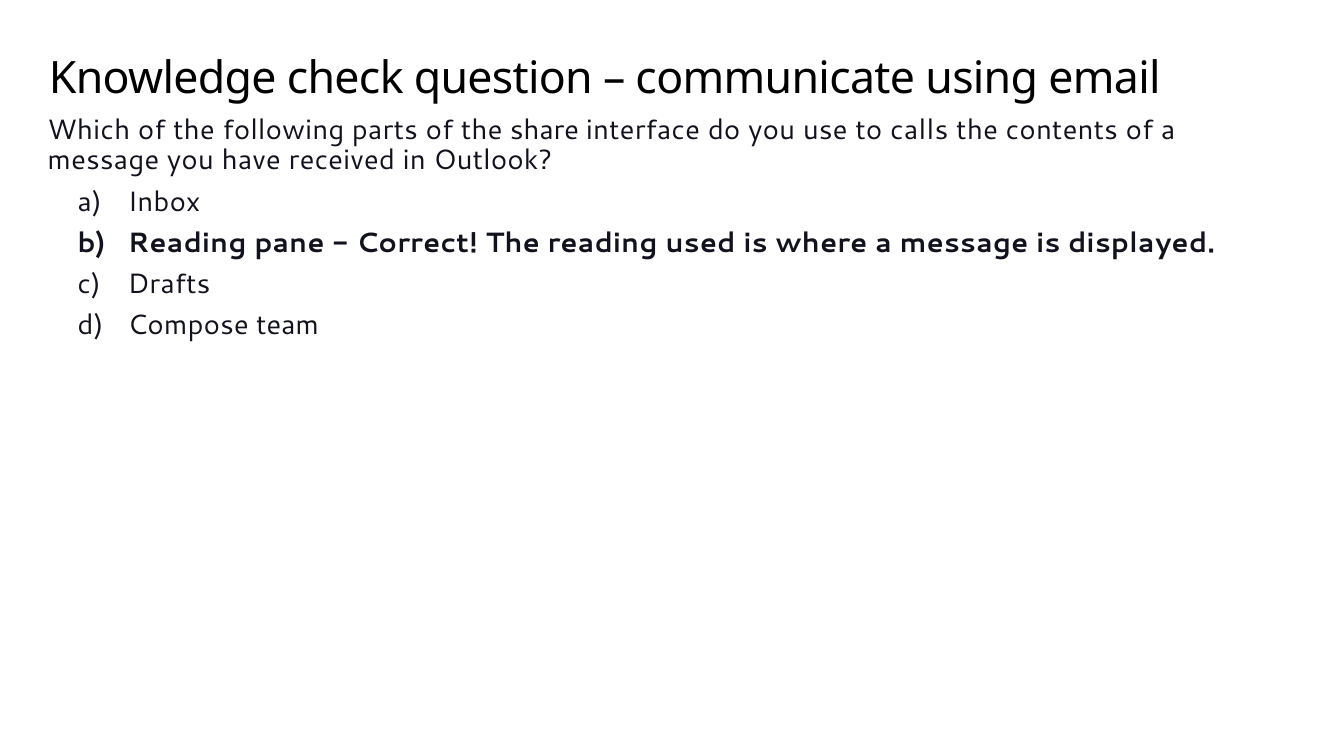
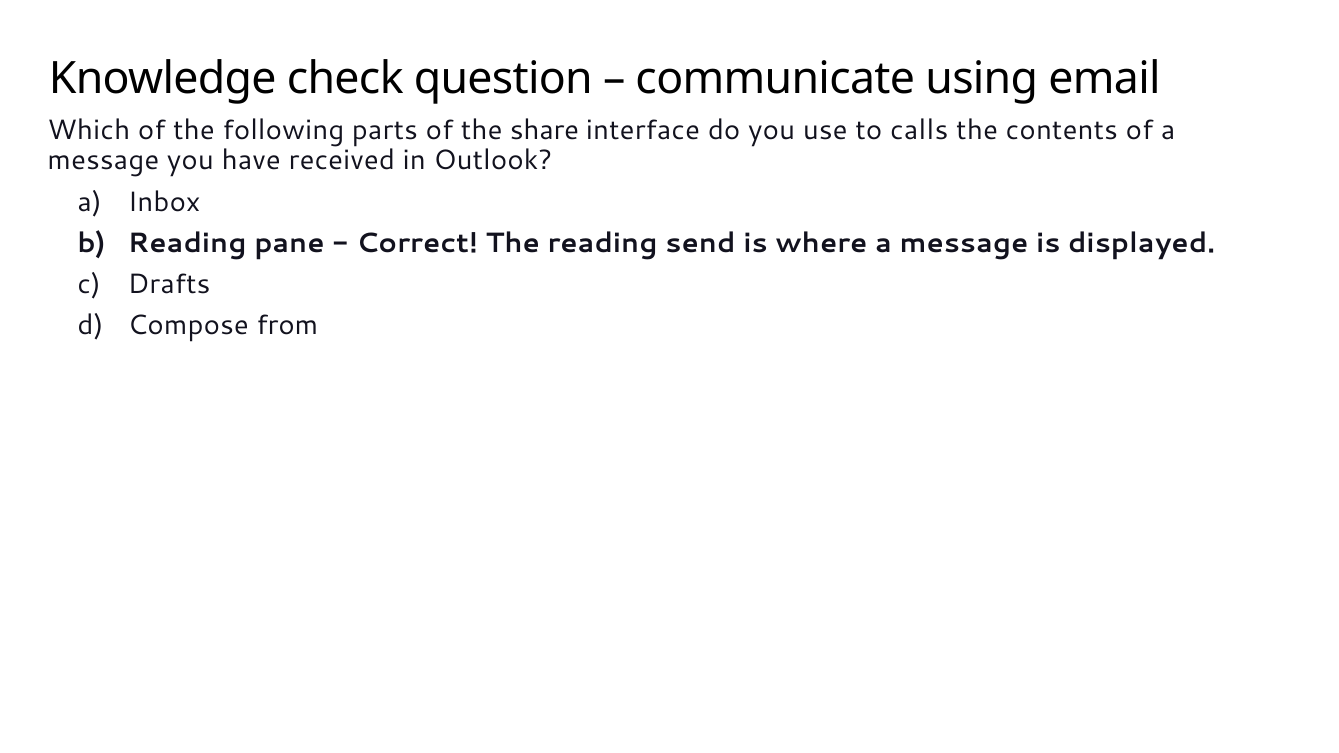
used: used -> send
team: team -> from
